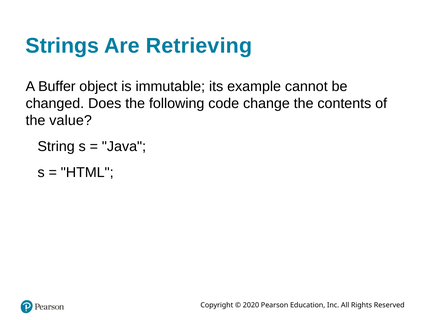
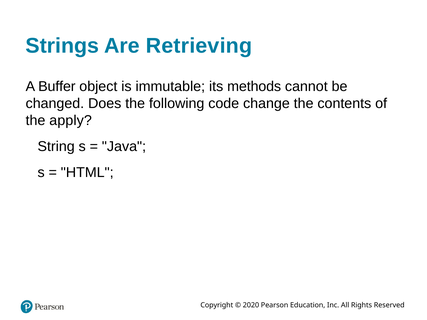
example: example -> methods
value: value -> apply
